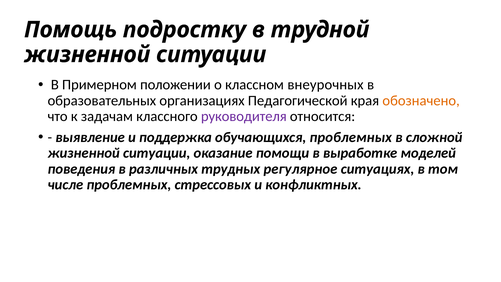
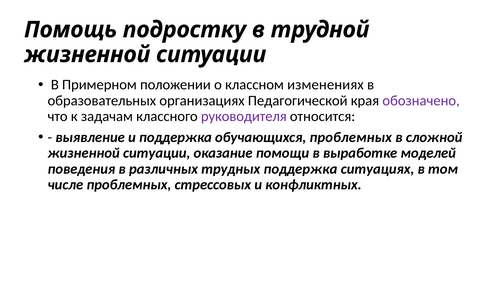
внеурочных: внеурочных -> изменениях
обозначено colour: orange -> purple
трудных регулярное: регулярное -> поддержка
